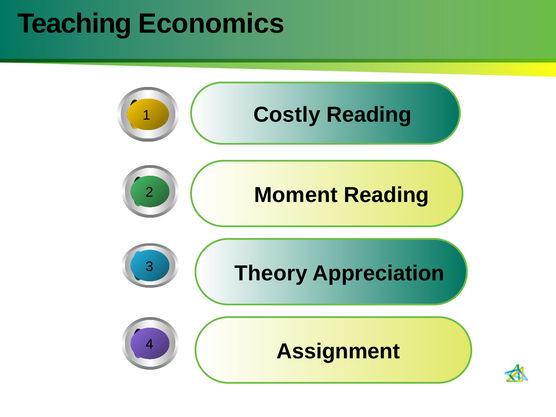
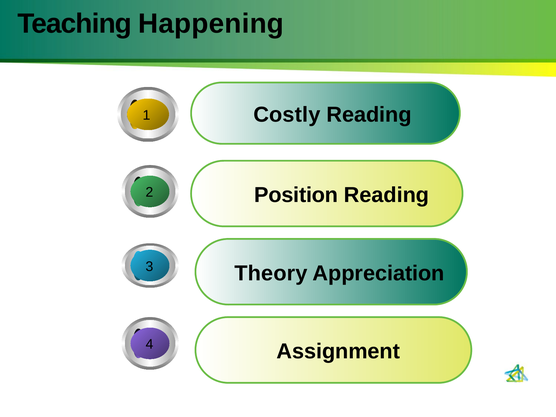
Economics: Economics -> Happening
Moment: Moment -> Position
